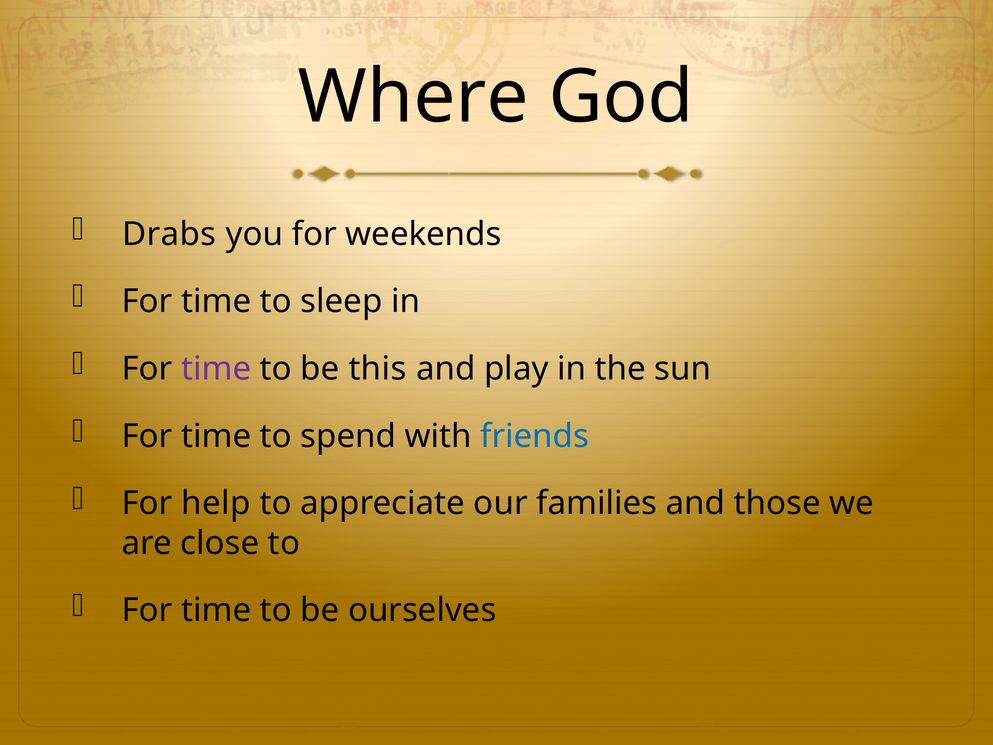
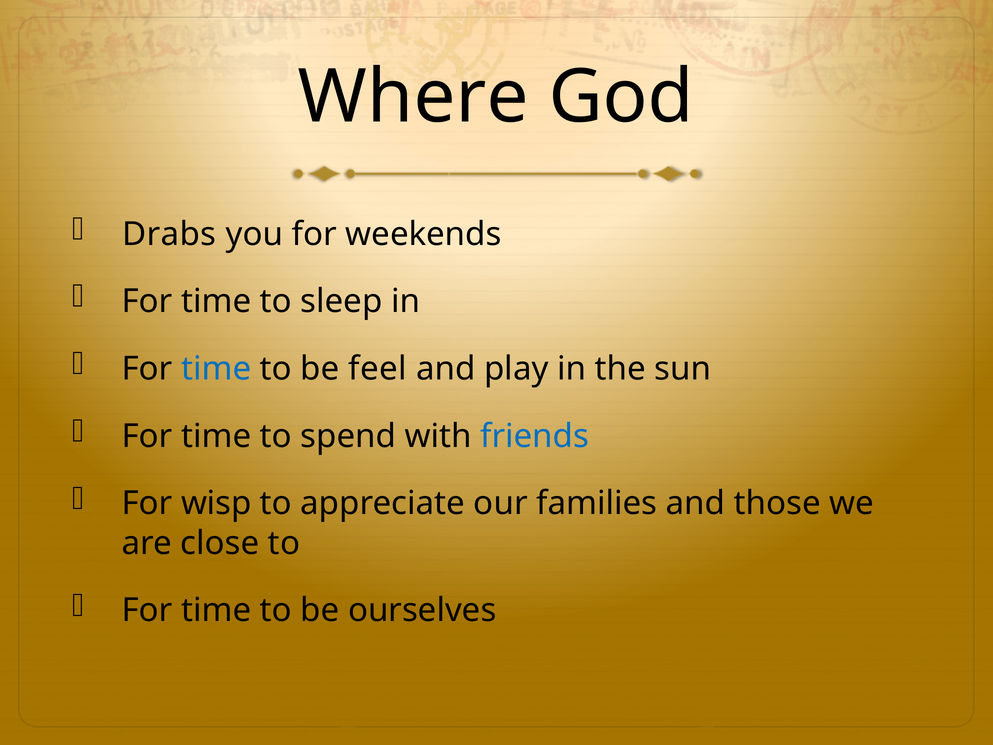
time at (216, 369) colour: purple -> blue
this: this -> feel
help: help -> wisp
